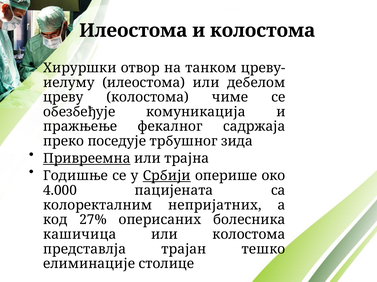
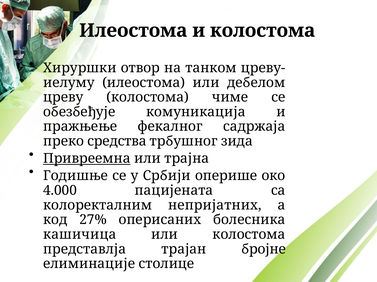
поседује: поседује -> средства
Србији underline: present -> none
тешко: тешко -> бројне
